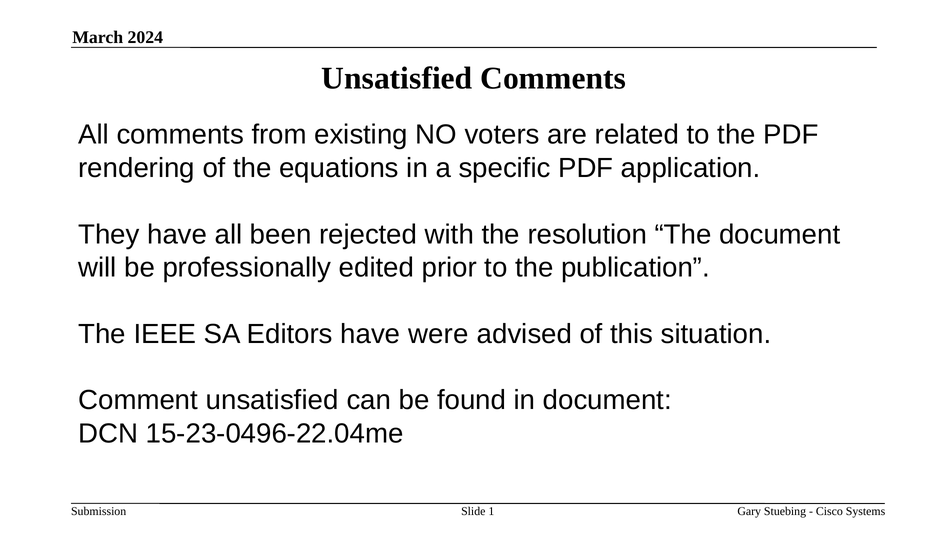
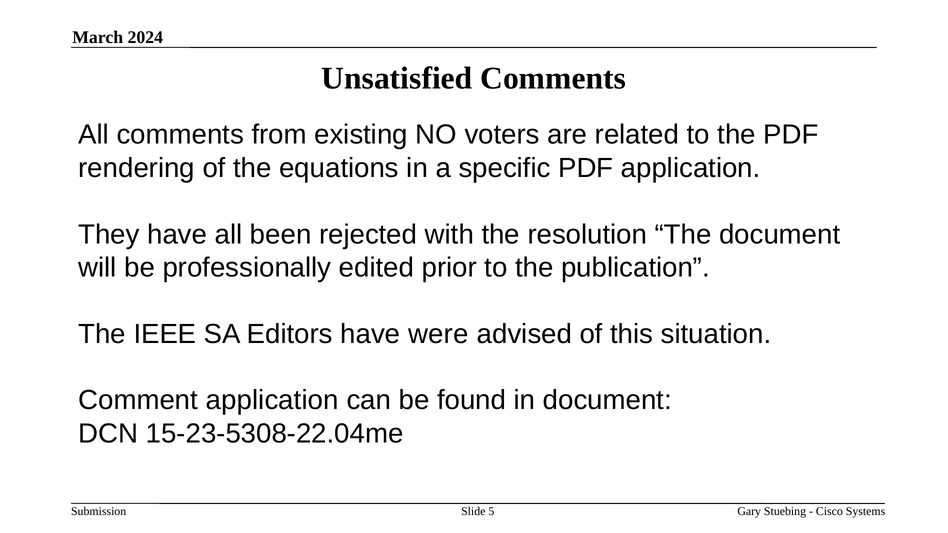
Comment unsatisfied: unsatisfied -> application
15-23-0496-22.04me: 15-23-0496-22.04me -> 15-23-5308-22.04me
1: 1 -> 5
